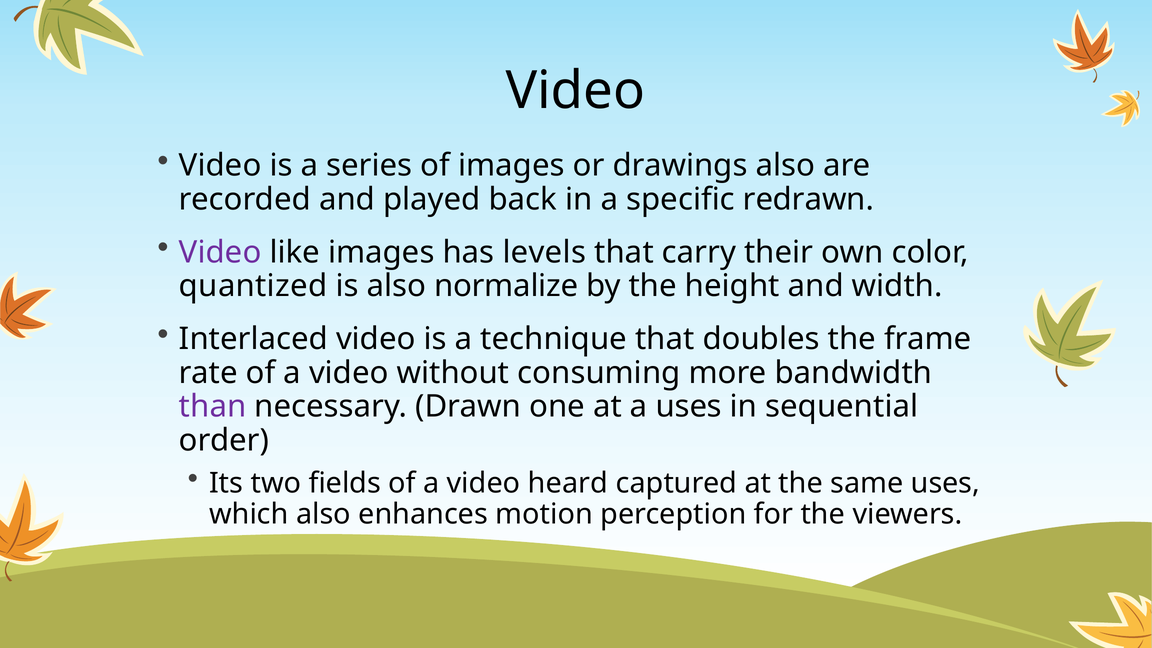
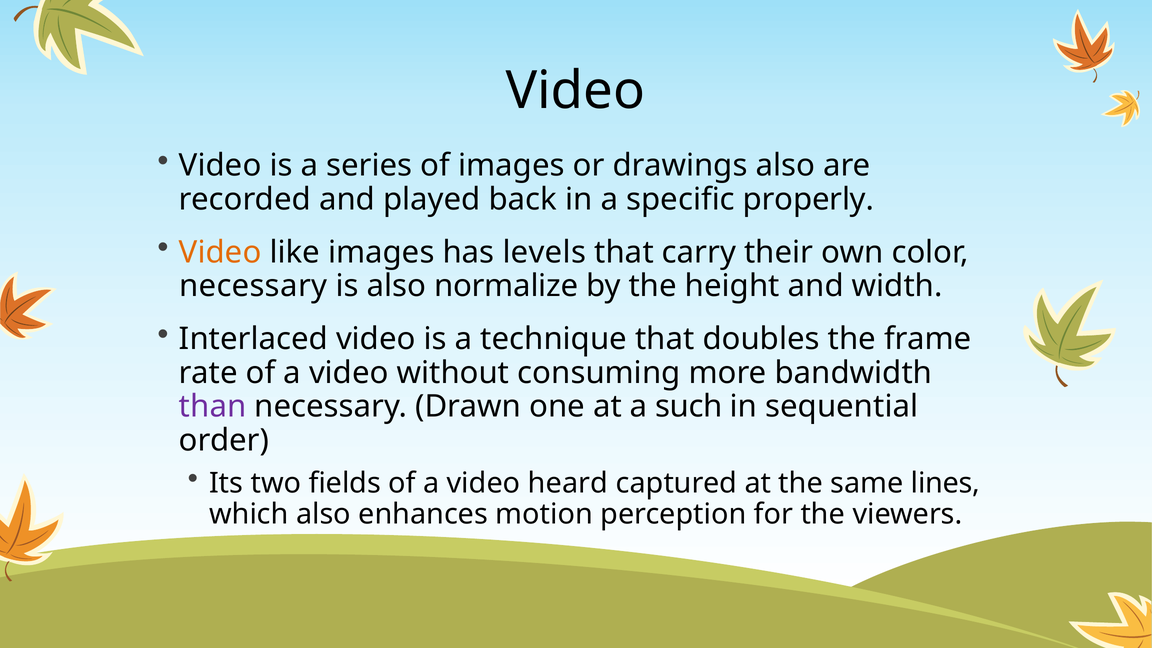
redrawn: redrawn -> properly
Video at (220, 252) colour: purple -> orange
quantized at (253, 286): quantized -> necessary
a uses: uses -> such
same uses: uses -> lines
